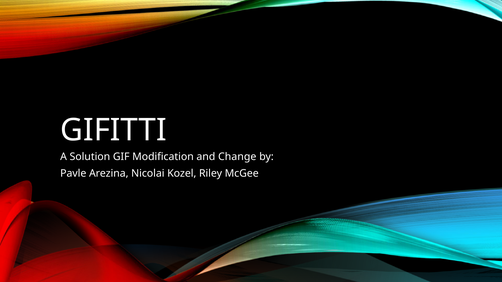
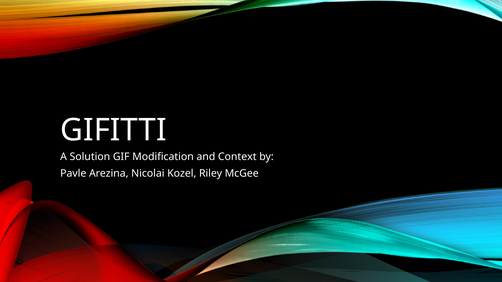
Change: Change -> Context
